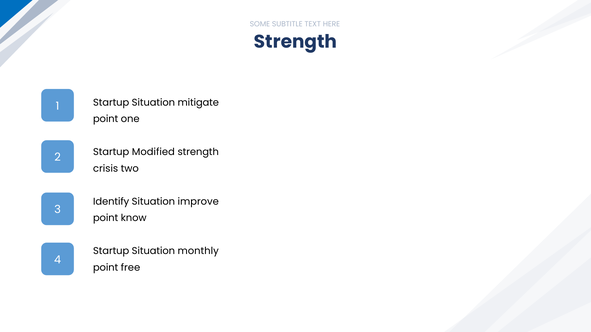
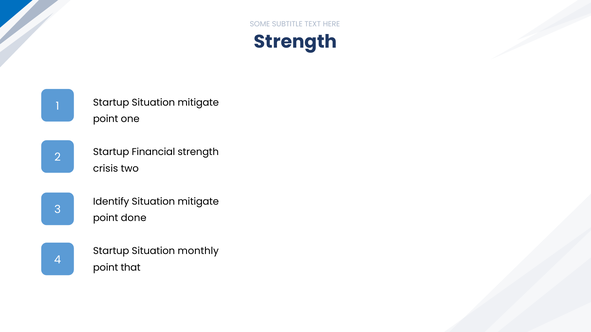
Modified: Modified -> Financial
improve at (198, 202): improve -> mitigate
know: know -> done
free: free -> that
